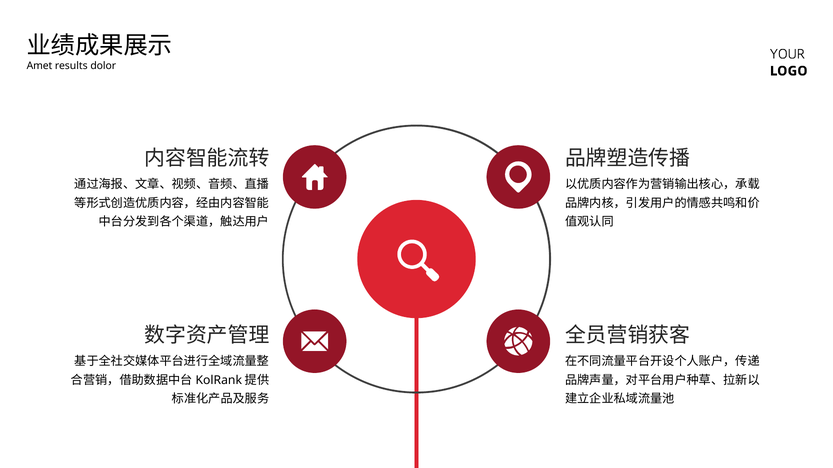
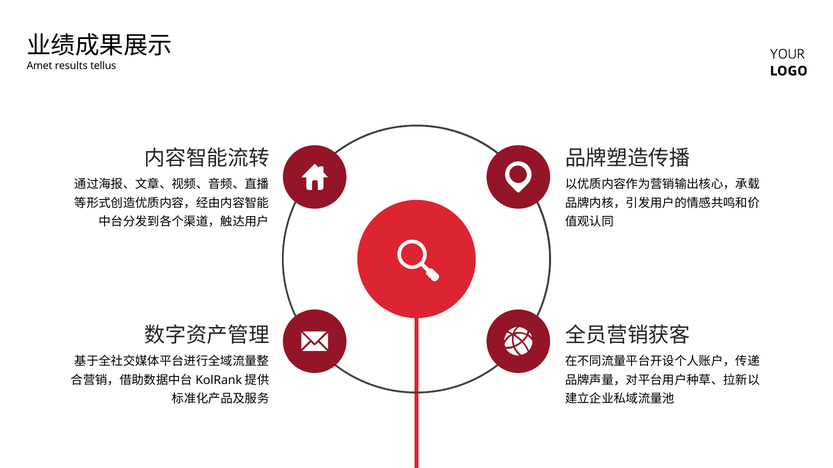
dolor: dolor -> tellus
